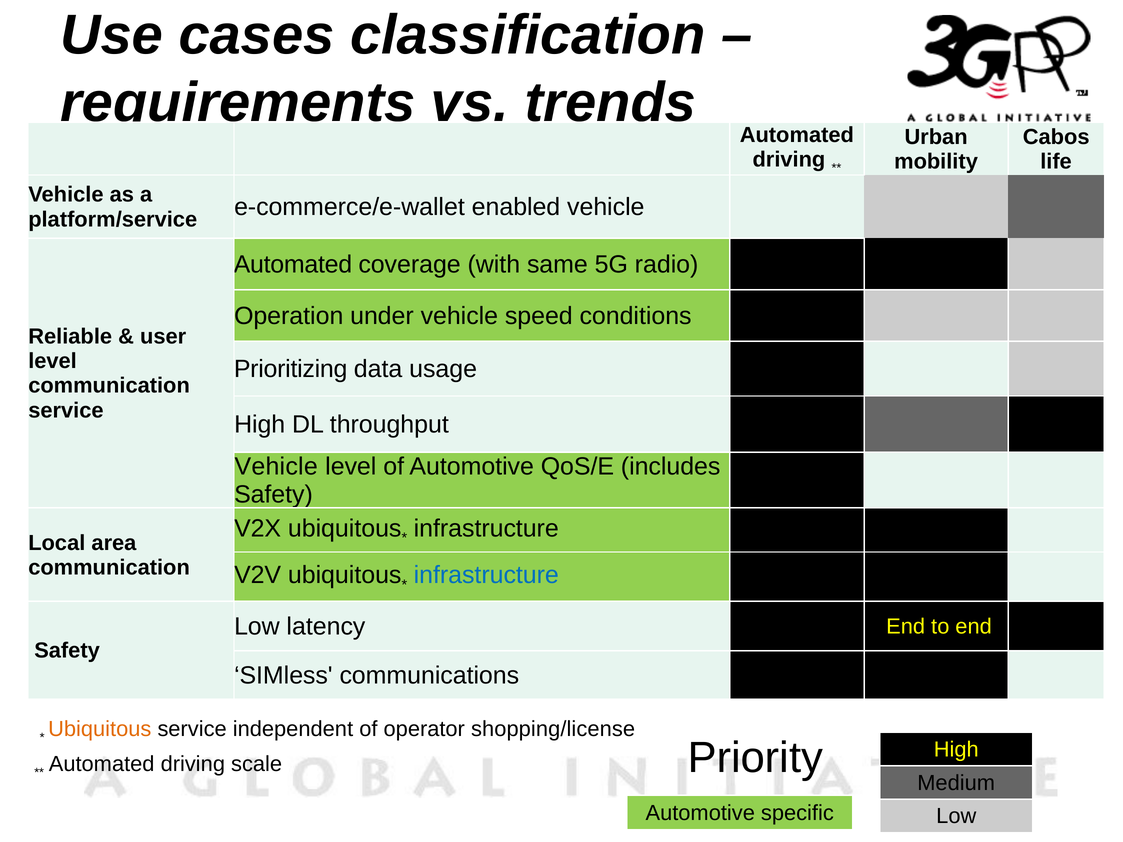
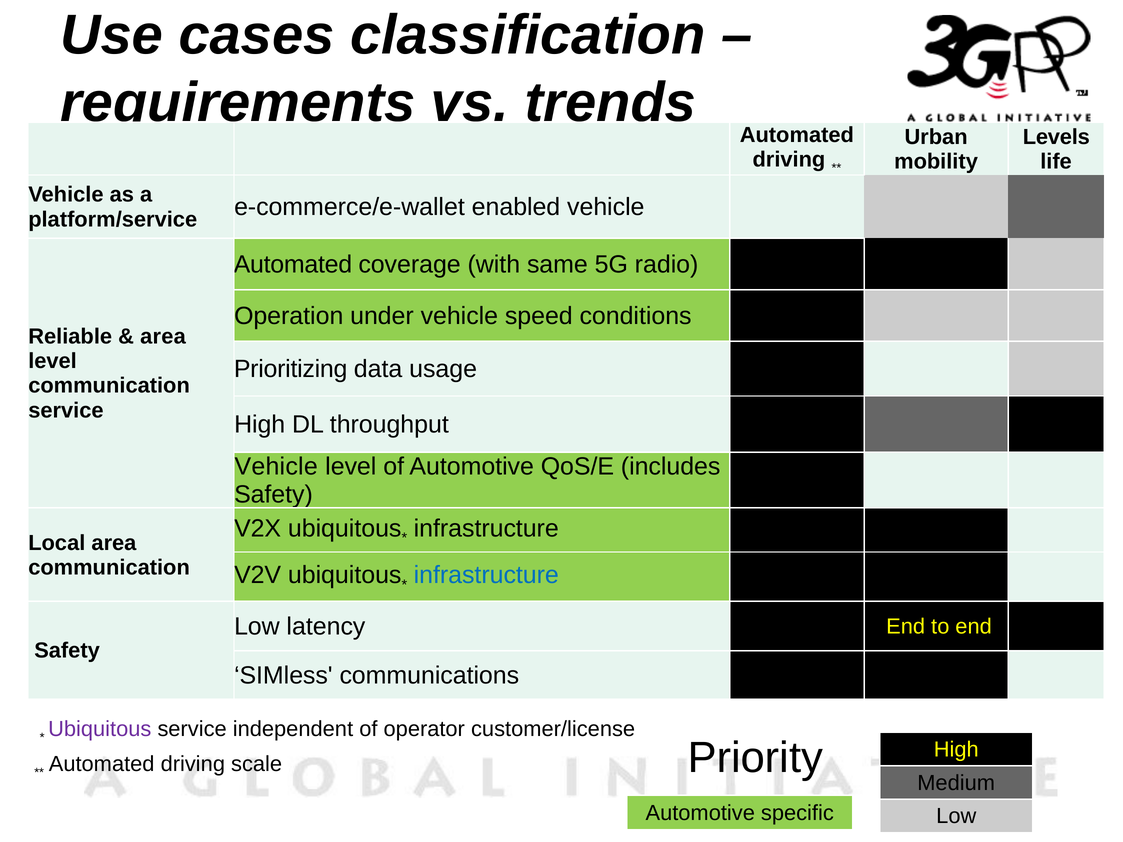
Cabos: Cabos -> Levels
user at (163, 337): user -> area
Ubiquitous at (100, 729) colour: orange -> purple
shopping/license: shopping/license -> customer/license
